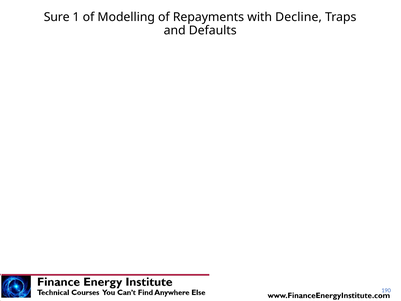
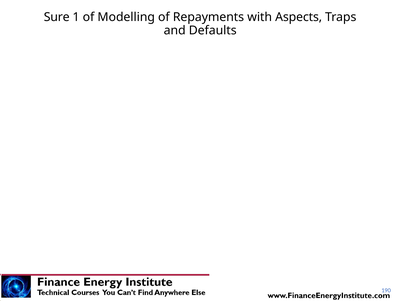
Decline: Decline -> Aspects
